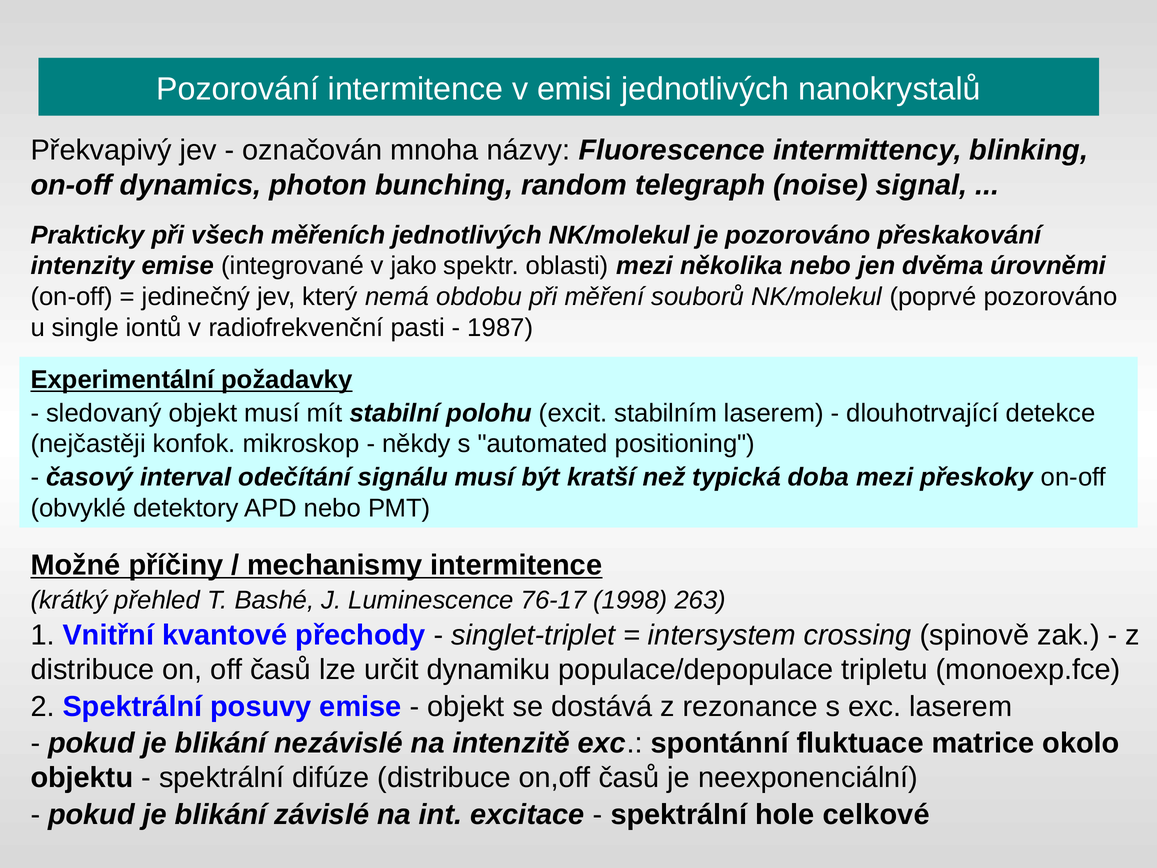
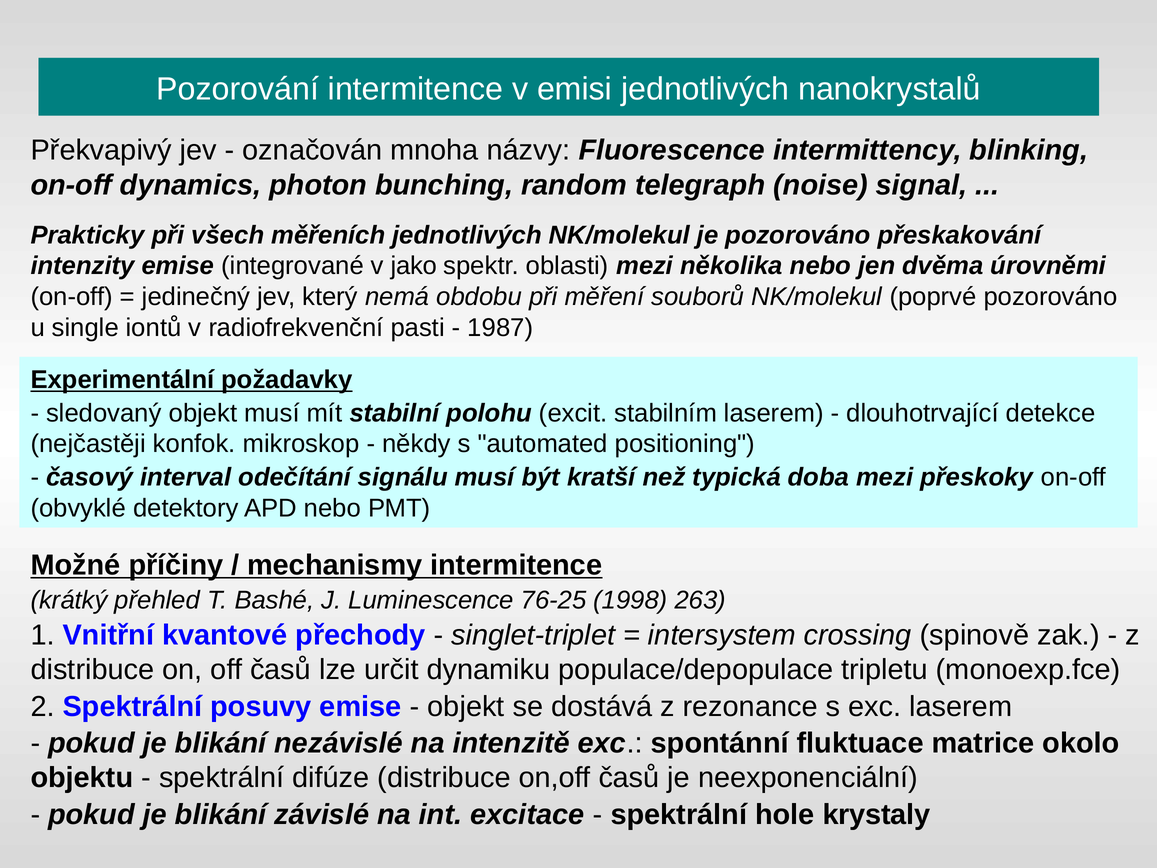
76-17: 76-17 -> 76-25
celkové: celkové -> krystaly
